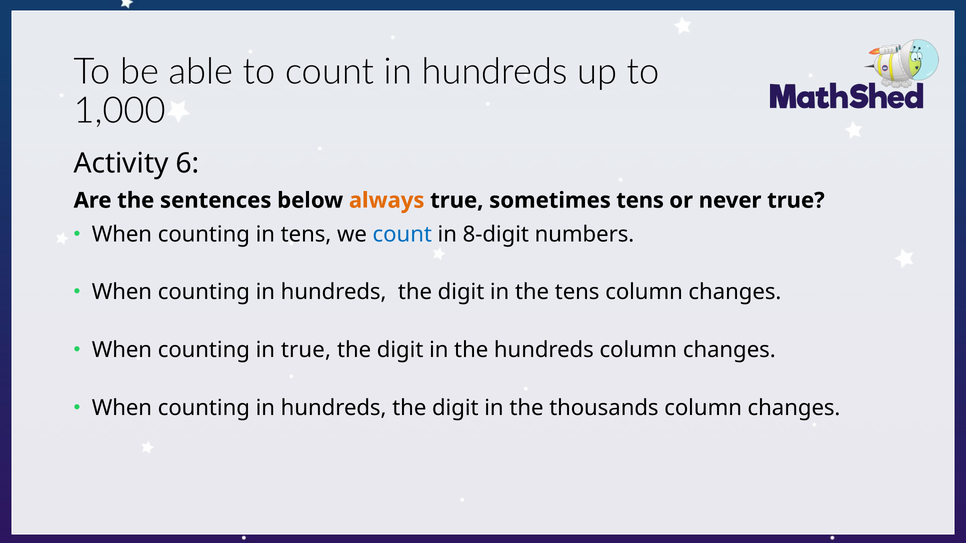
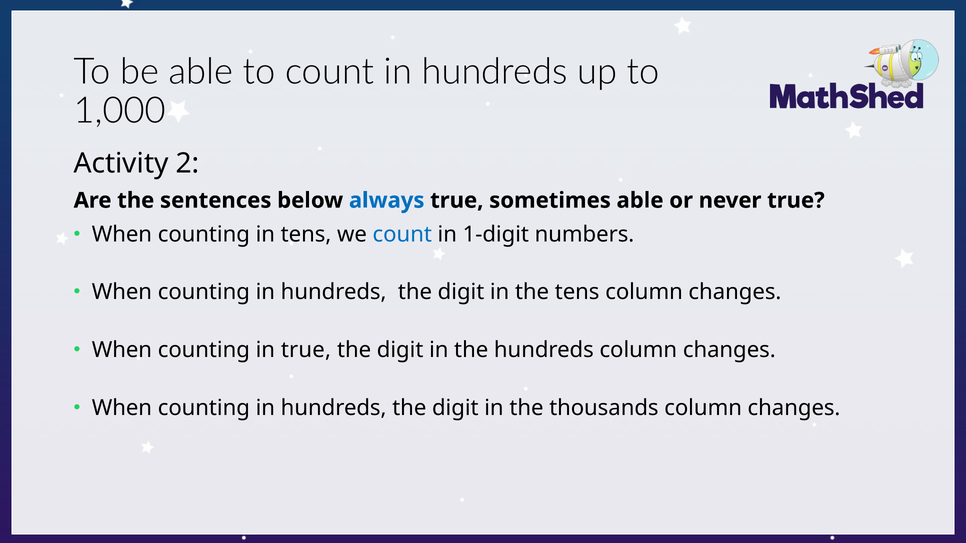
6: 6 -> 2
always colour: orange -> blue
sometimes tens: tens -> able
8-digit: 8-digit -> 1-digit
